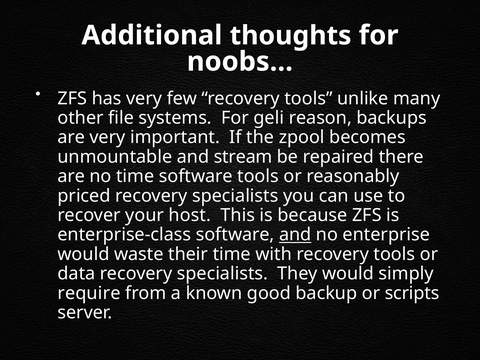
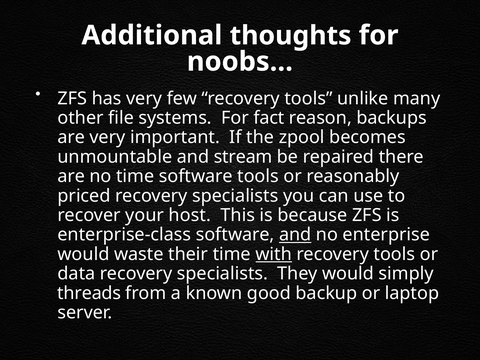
geli: geli -> fact
with underline: none -> present
require: require -> threads
scripts: scripts -> laptop
